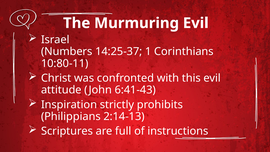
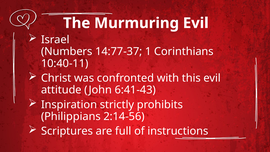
14:25-37: 14:25-37 -> 14:77-37
10:80-11: 10:80-11 -> 10:40-11
2:14-13: 2:14-13 -> 2:14-56
